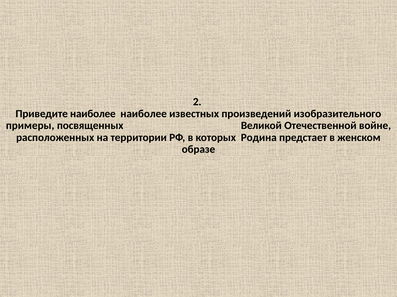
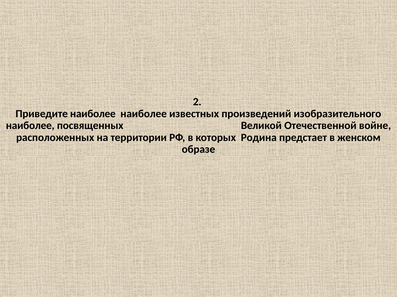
примеры at (30, 126): примеры -> наиболее
